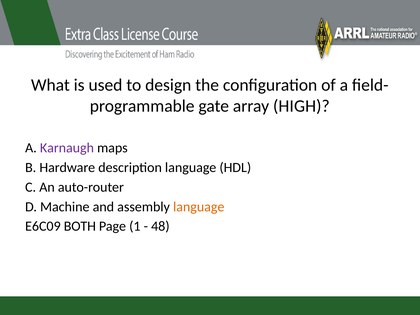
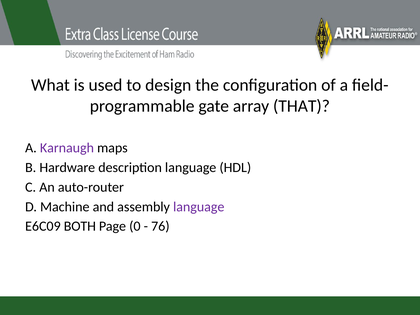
HIGH: HIGH -> THAT
language at (199, 207) colour: orange -> purple
1: 1 -> 0
48: 48 -> 76
